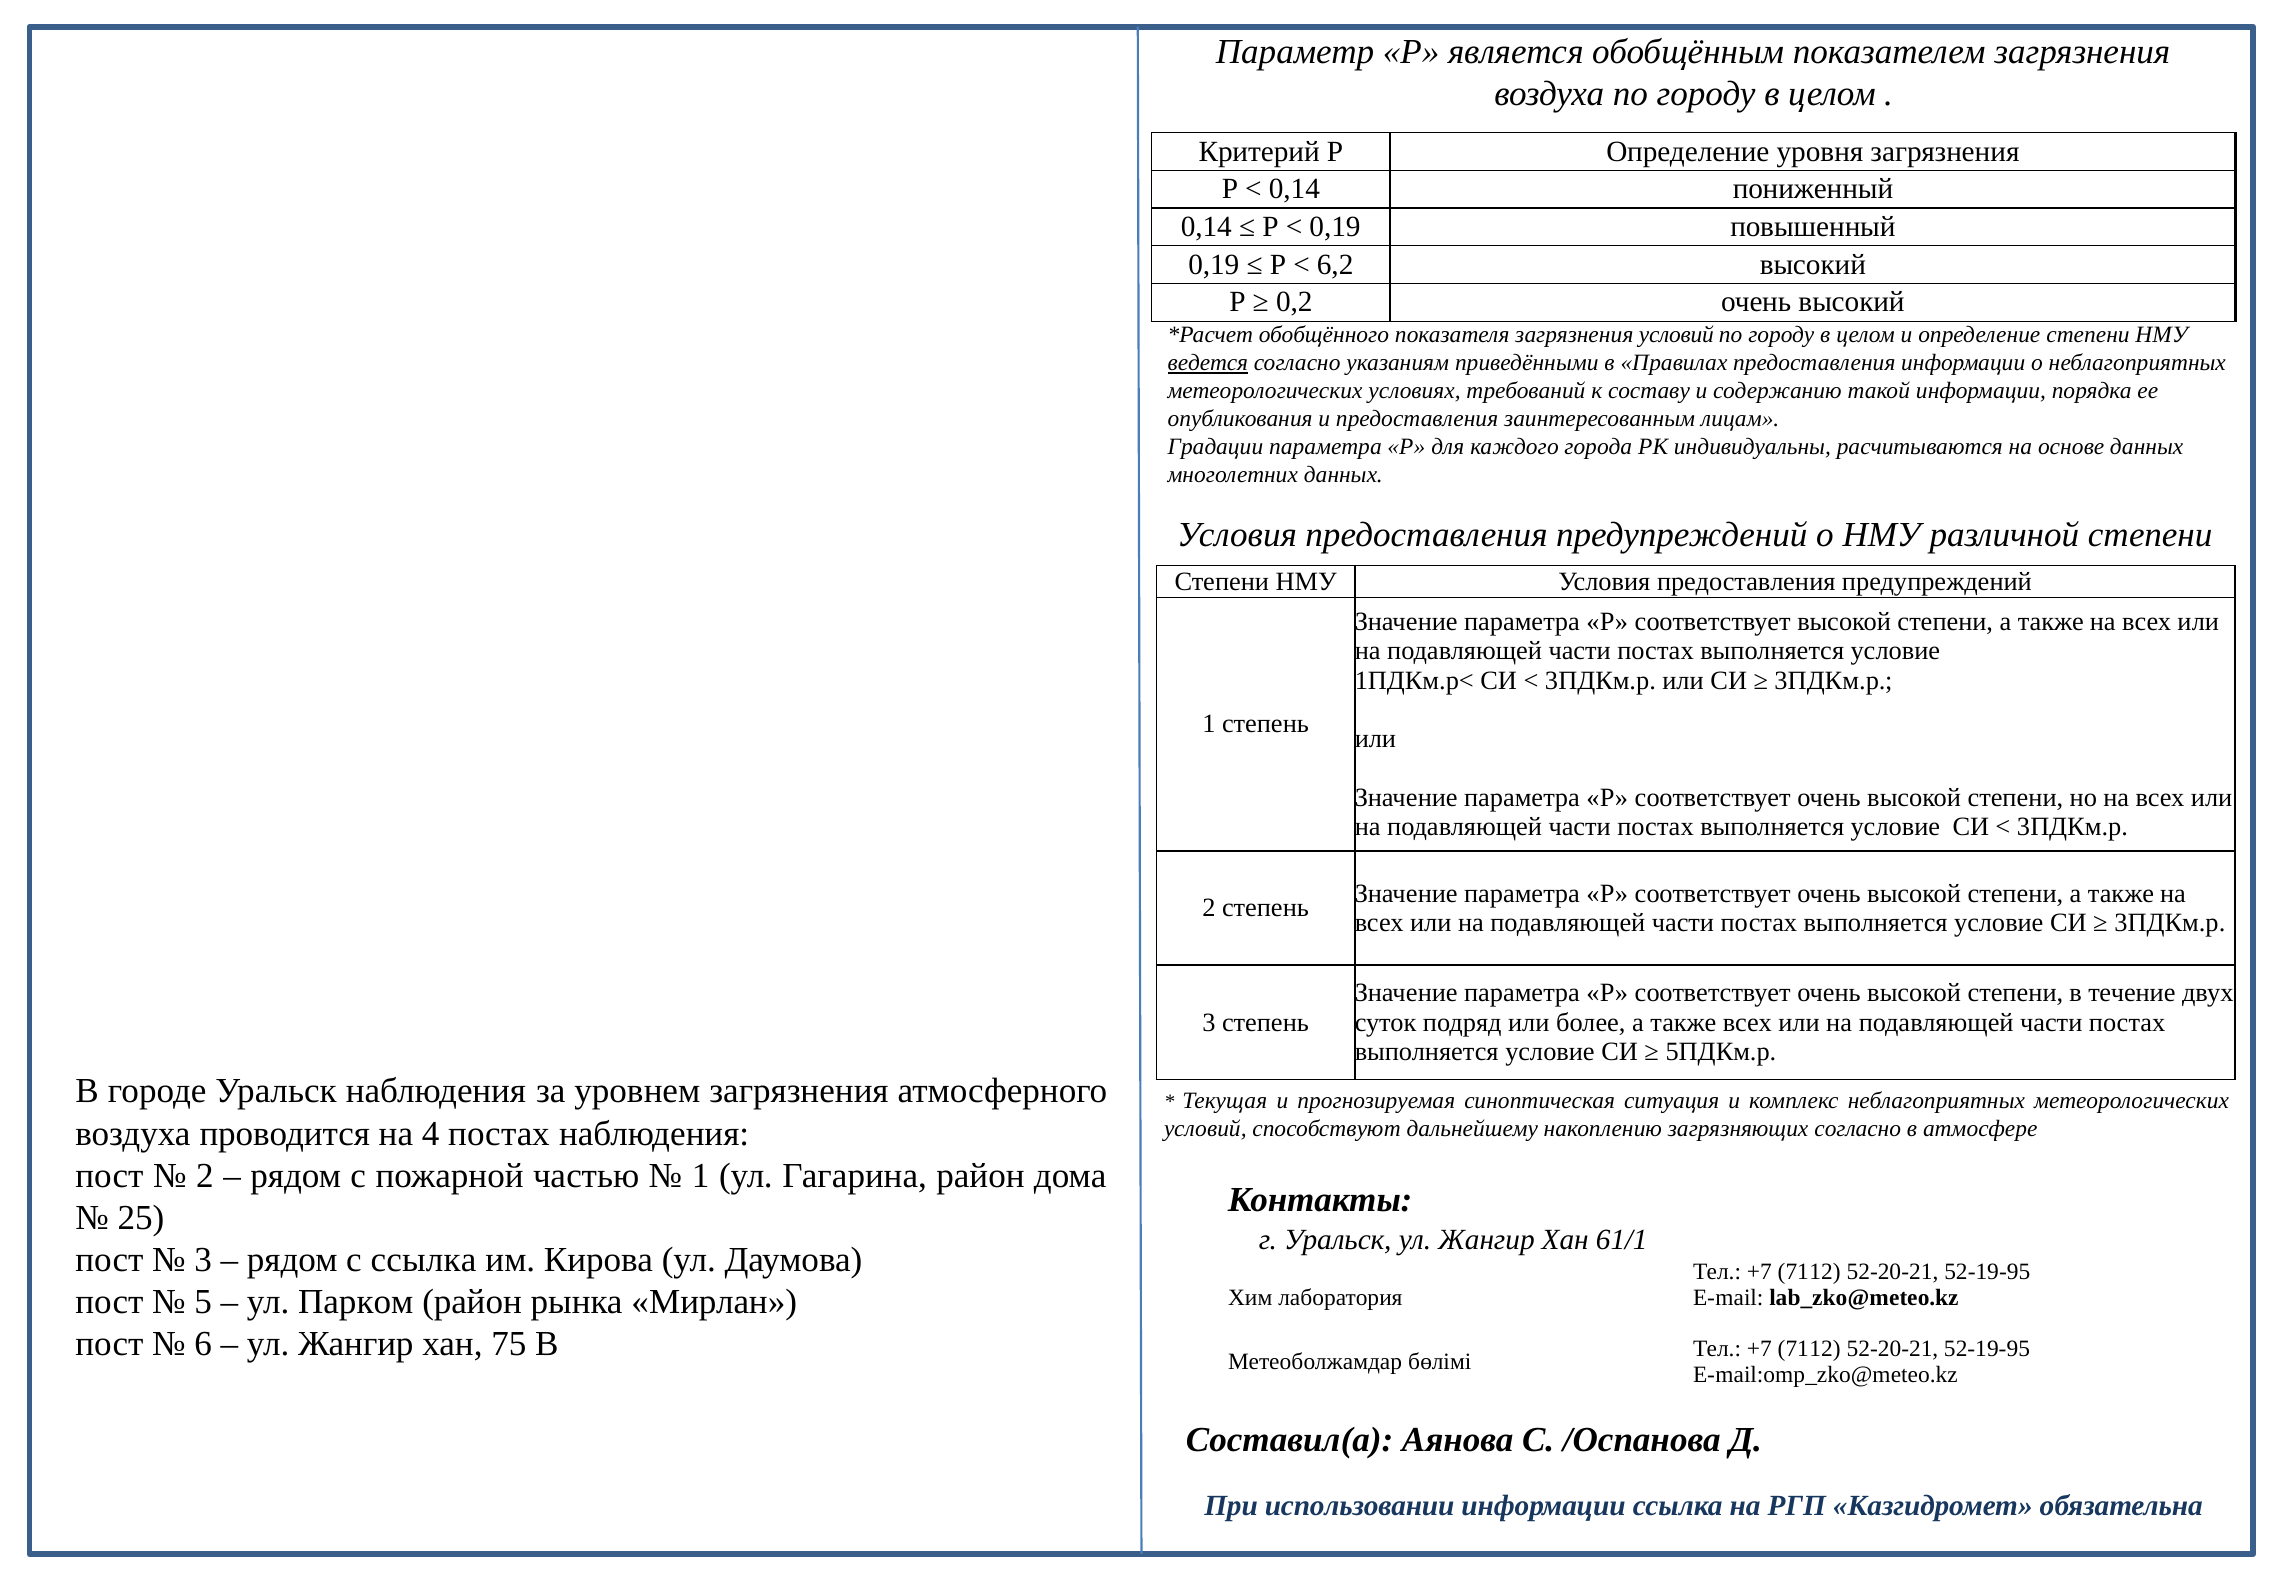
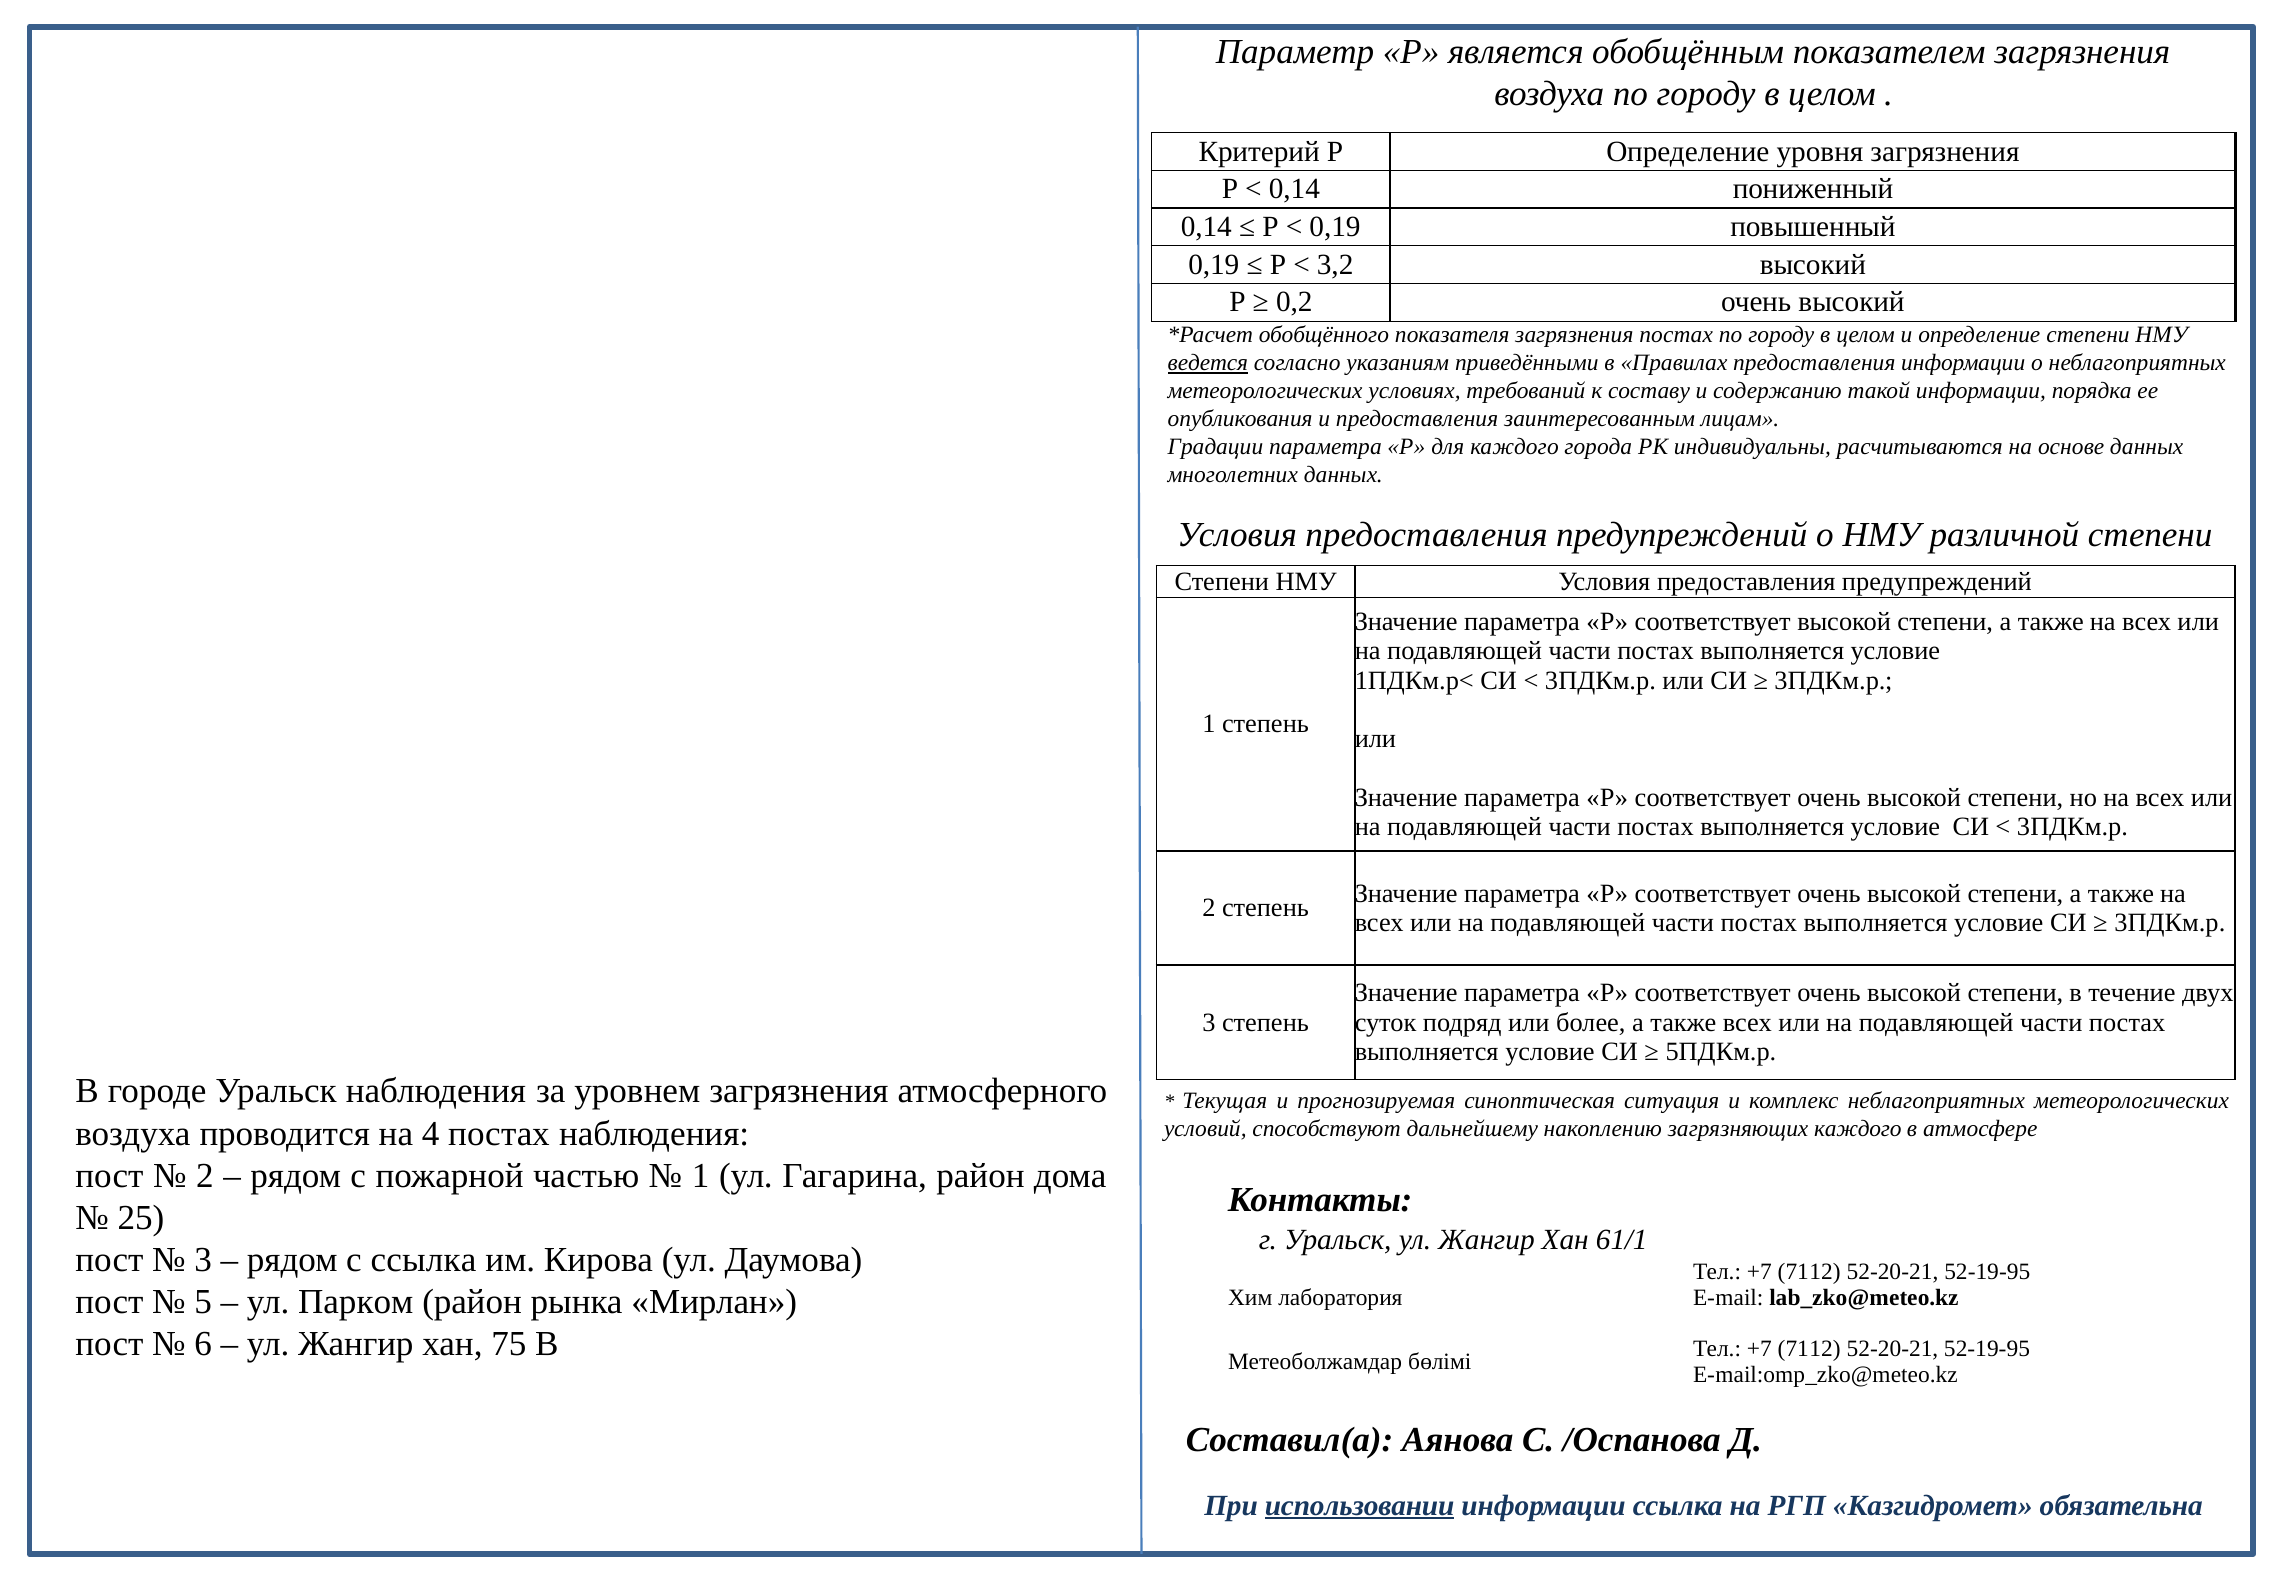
6,2: 6,2 -> 3,2
загрязнения условий: условий -> постах
загрязняющих согласно: согласно -> каждого
использовании underline: none -> present
